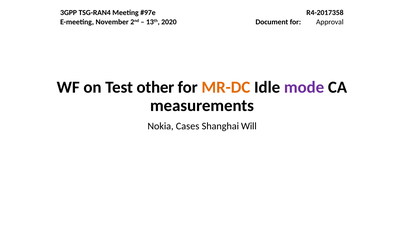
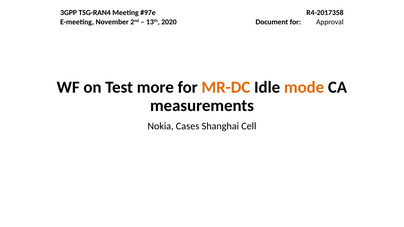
other: other -> more
mode colour: purple -> orange
Will: Will -> Cell
